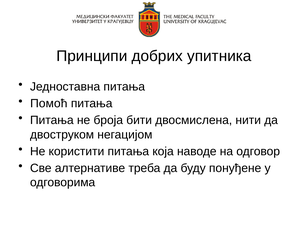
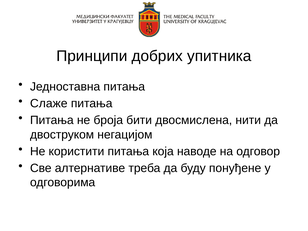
Помоћ: Помоћ -> Слаже
